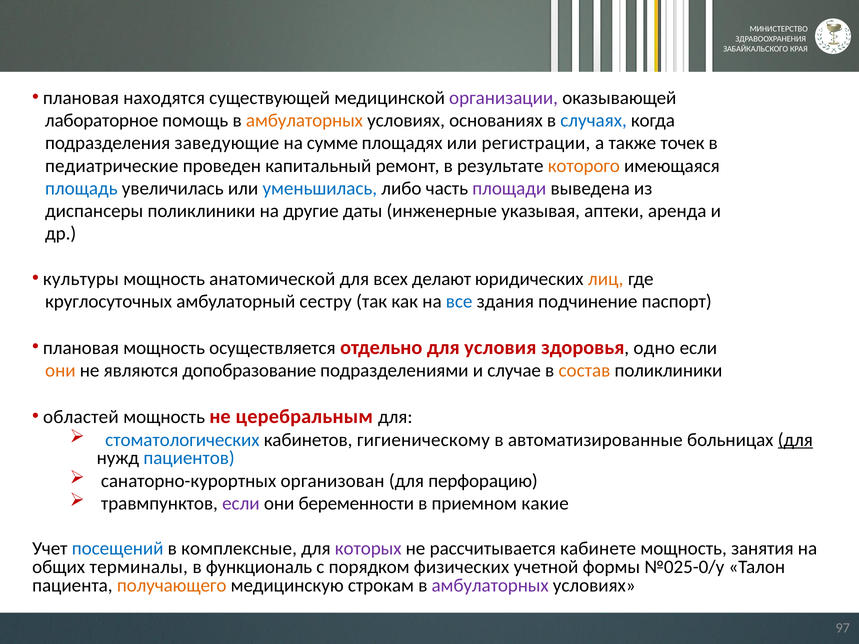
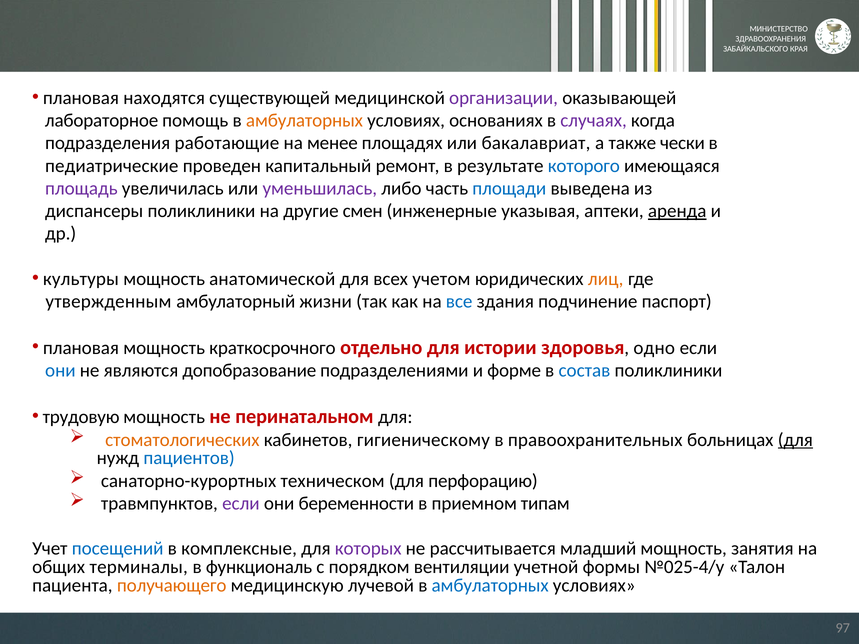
случаях colour: blue -> purple
заведующие: заведующие -> работающие
сумме: сумме -> менее
регистрации: регистрации -> бакалавриат
точек: точек -> чески
которого colour: orange -> blue
площадь colour: blue -> purple
уменьшилась colour: blue -> purple
площади colour: purple -> blue
даты: даты -> смен
аренда underline: none -> present
делают: делают -> учетом
круглосуточных: круглосуточных -> утвержденным
сестру: сестру -> жизни
осуществляется: осуществляется -> краткосрочного
условия: условия -> истории
они at (60, 371) colour: orange -> blue
случае: случае -> форме
состав colour: orange -> blue
областей: областей -> трудовую
церебральным: церебральным -> перинатальном
стоматологических colour: blue -> orange
автоматизированные: автоматизированные -> правоохранительных
организован: организован -> техническом
какие: какие -> типам
кабинете: кабинете -> младший
физических: физических -> вентиляции
№025-0/у: №025-0/у -> №025-4/у
строкам: строкам -> лучевой
амбулаторных at (490, 586) colour: purple -> blue
